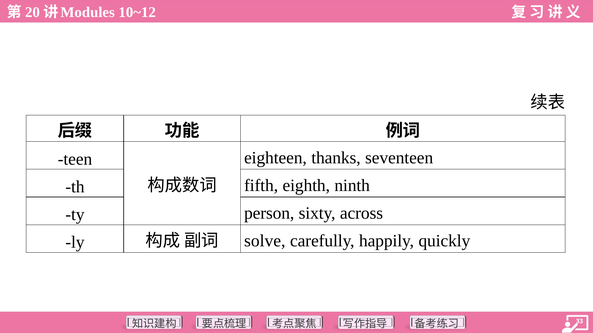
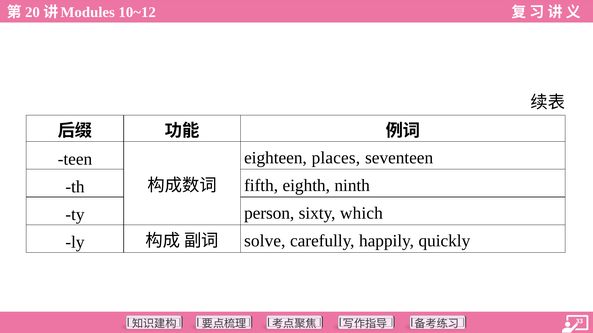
thanks: thanks -> places
across: across -> which
